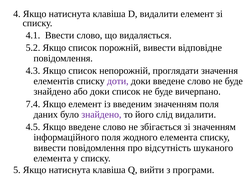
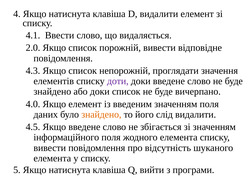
5.2: 5.2 -> 2.0
7.4: 7.4 -> 4.0
знайдено at (101, 114) colour: purple -> orange
